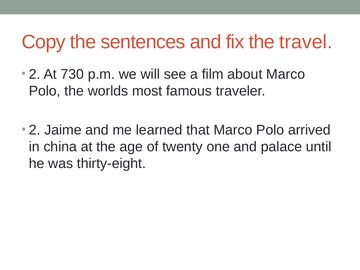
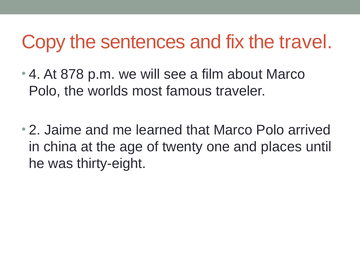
2 at (35, 74): 2 -> 4
730: 730 -> 878
palace: palace -> places
